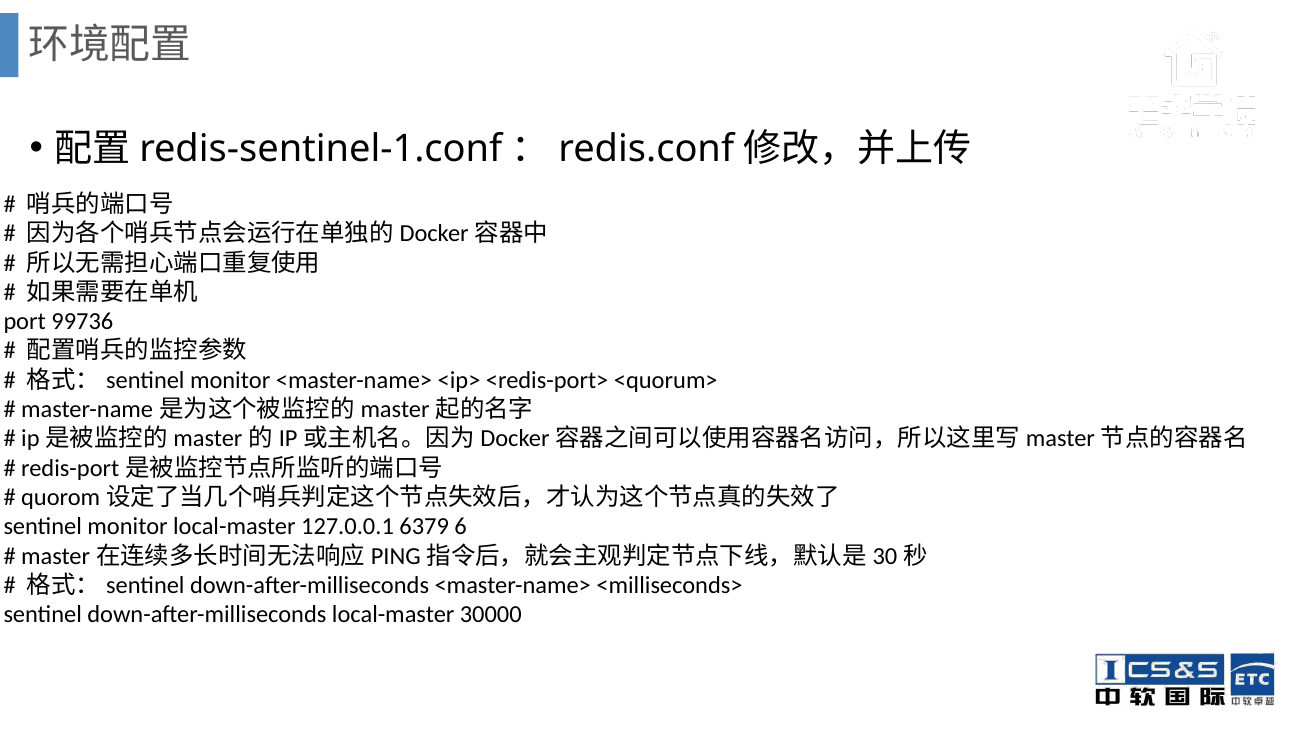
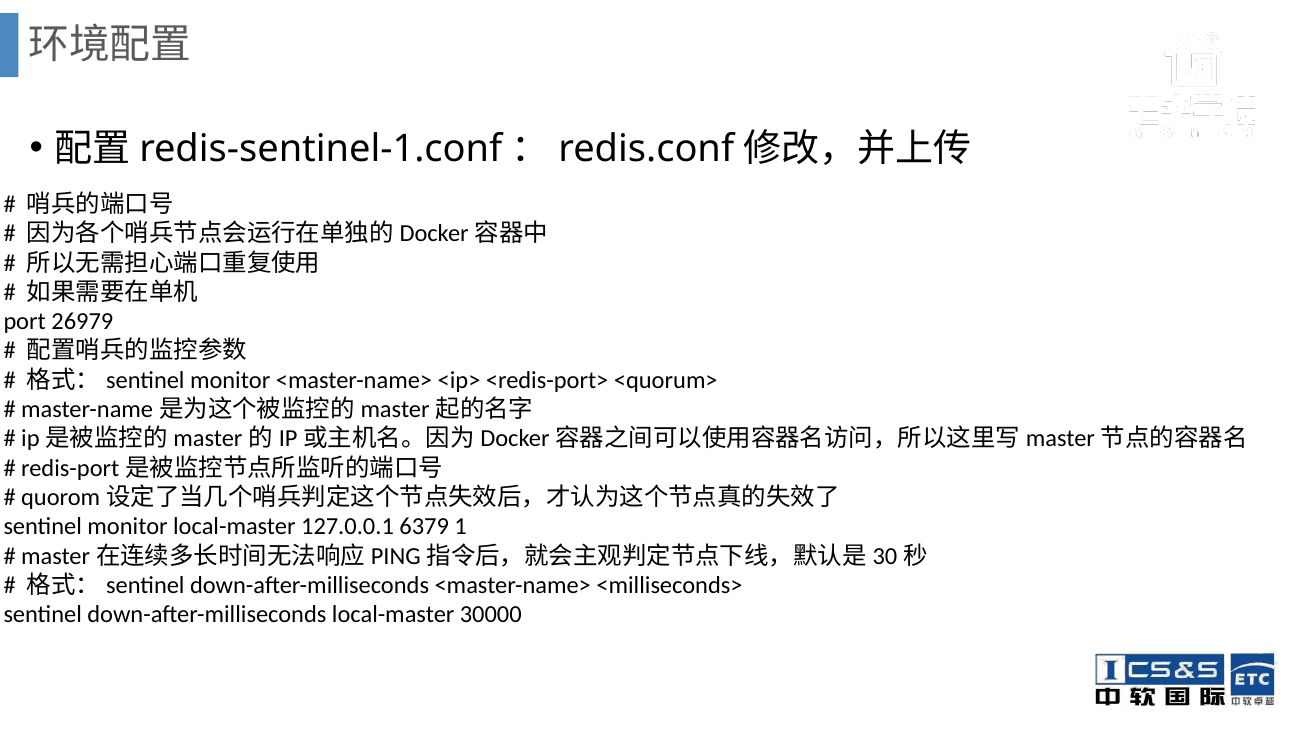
99736: 99736 -> 26979
6: 6 -> 1
